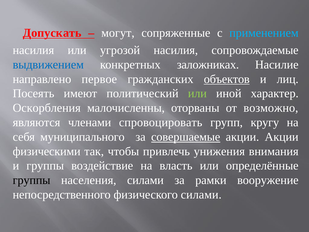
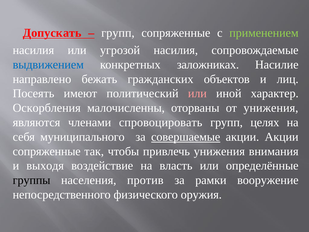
могут at (118, 33): могут -> групп
применением colour: light blue -> light green
первое: первое -> бежать
объектов underline: present -> none
или at (197, 93) colour: light green -> pink
от возможно: возможно -> унижения
кругу: кругу -> целях
физическими at (47, 151): физическими -> сопряженные
и группы: группы -> выходя
населения силами: силами -> против
физического силами: силами -> оружия
